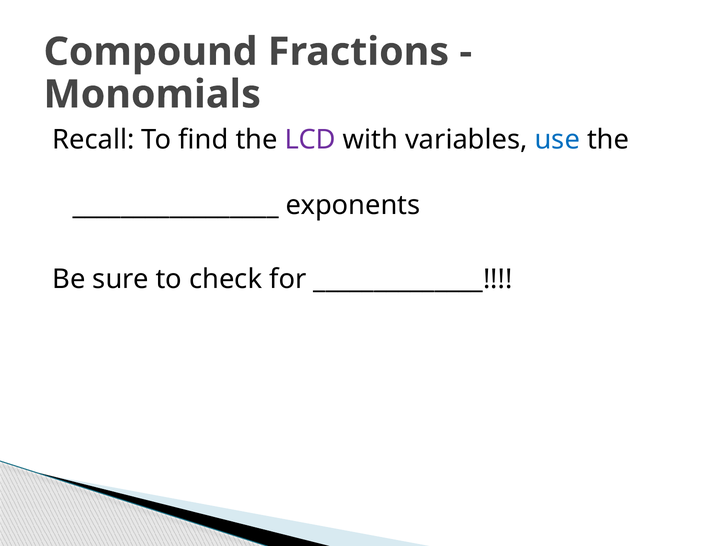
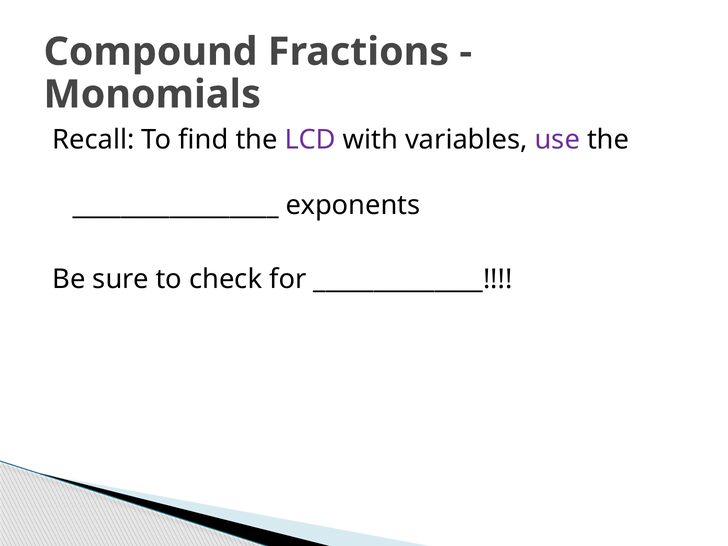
use colour: blue -> purple
